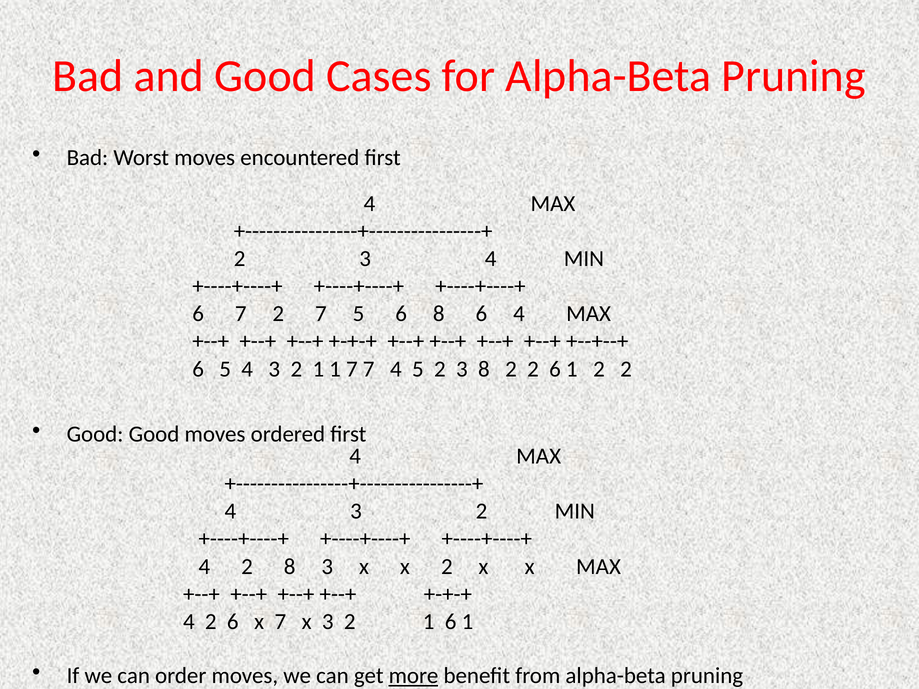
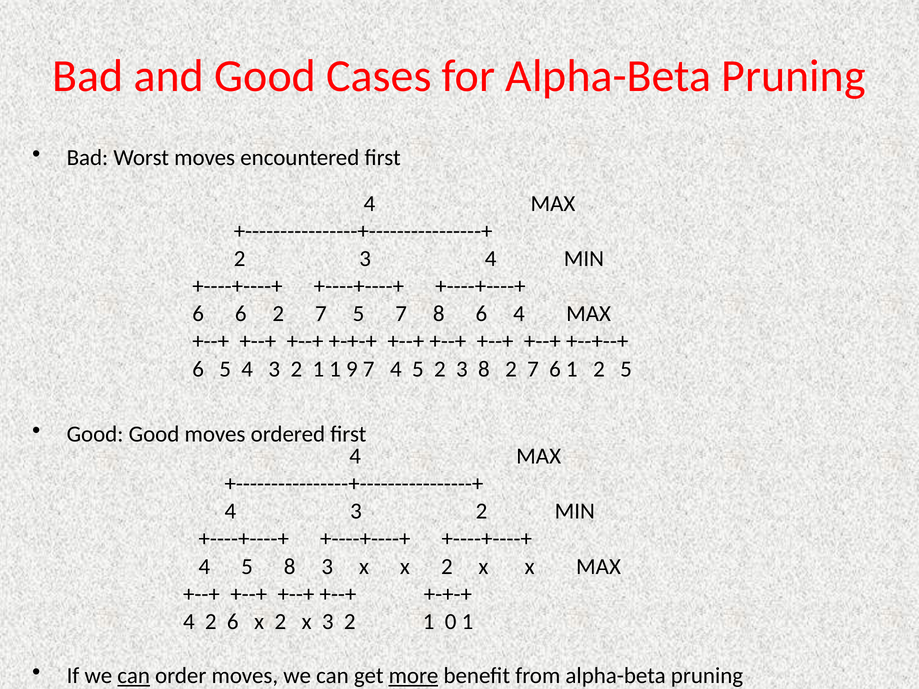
6 7: 7 -> 6
5 6: 6 -> 7
1 7: 7 -> 9
8 2 2: 2 -> 7
1 2 2: 2 -> 5
2 at (247, 567): 2 -> 5
6 x 7: 7 -> 2
1 6: 6 -> 0
can at (134, 676) underline: none -> present
